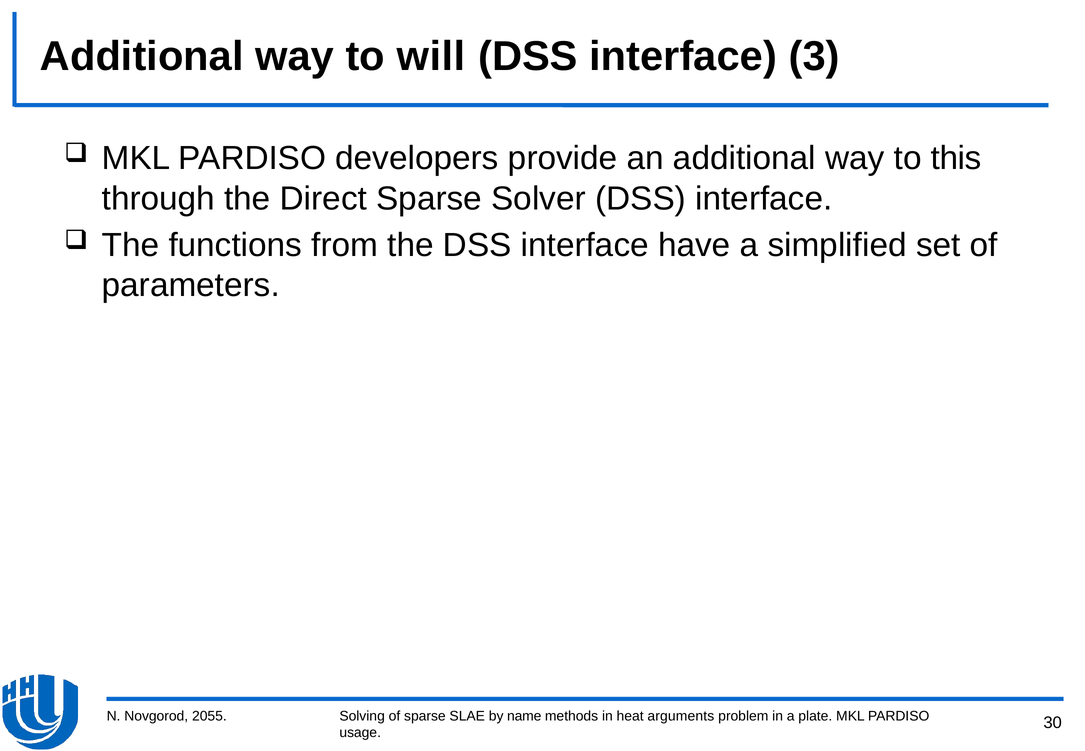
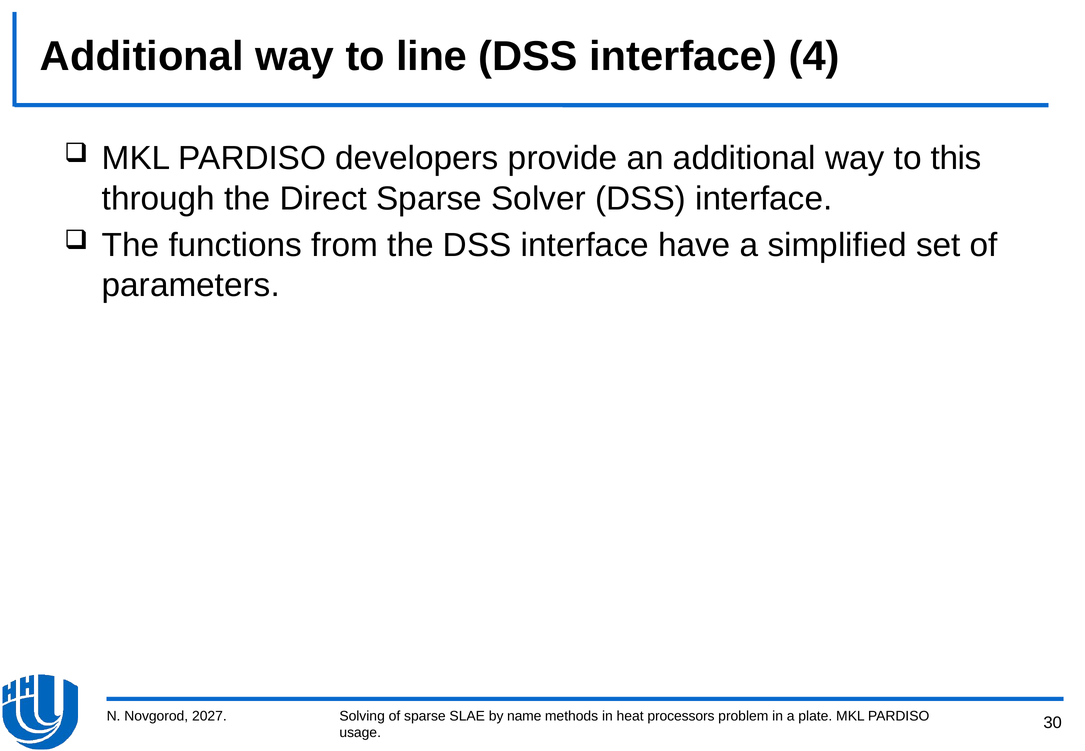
will: will -> line
3: 3 -> 4
2055: 2055 -> 2027
arguments: arguments -> processors
